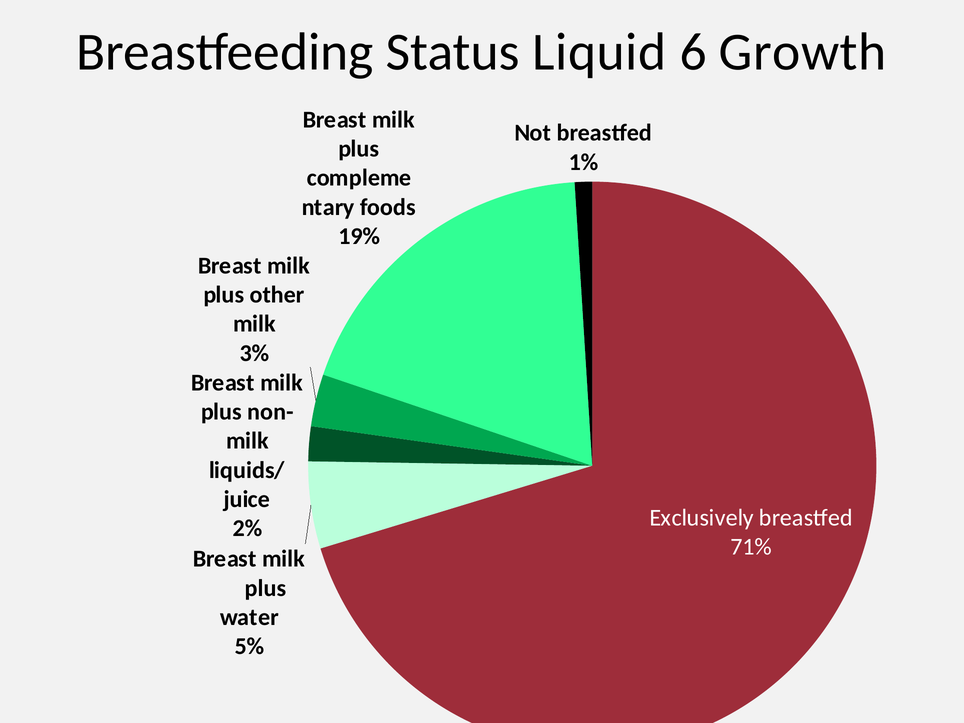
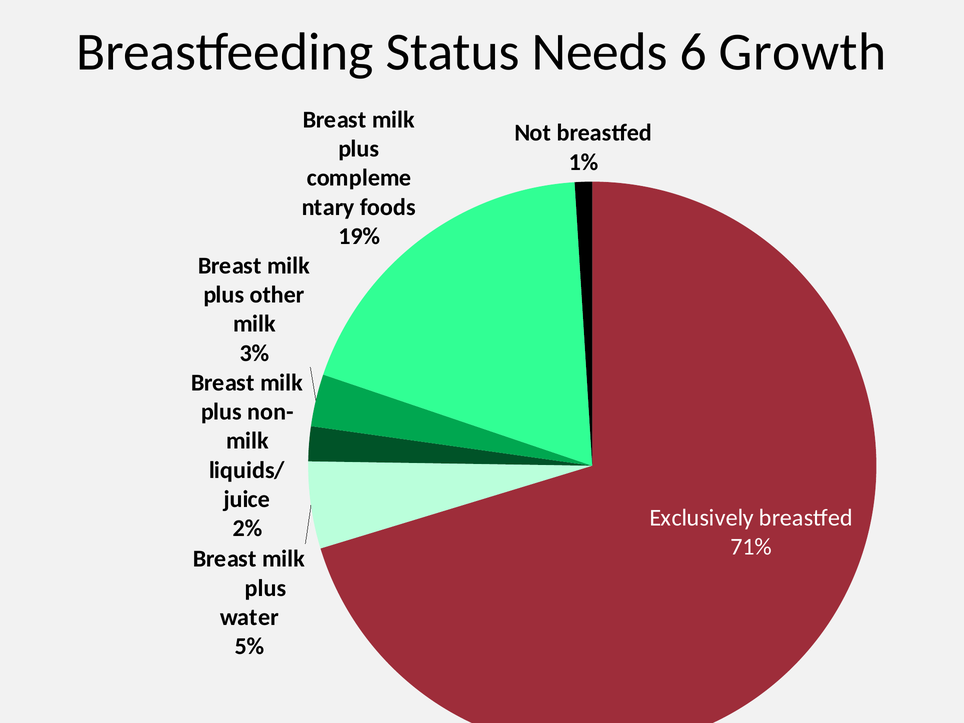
Liquid: Liquid -> Needs
